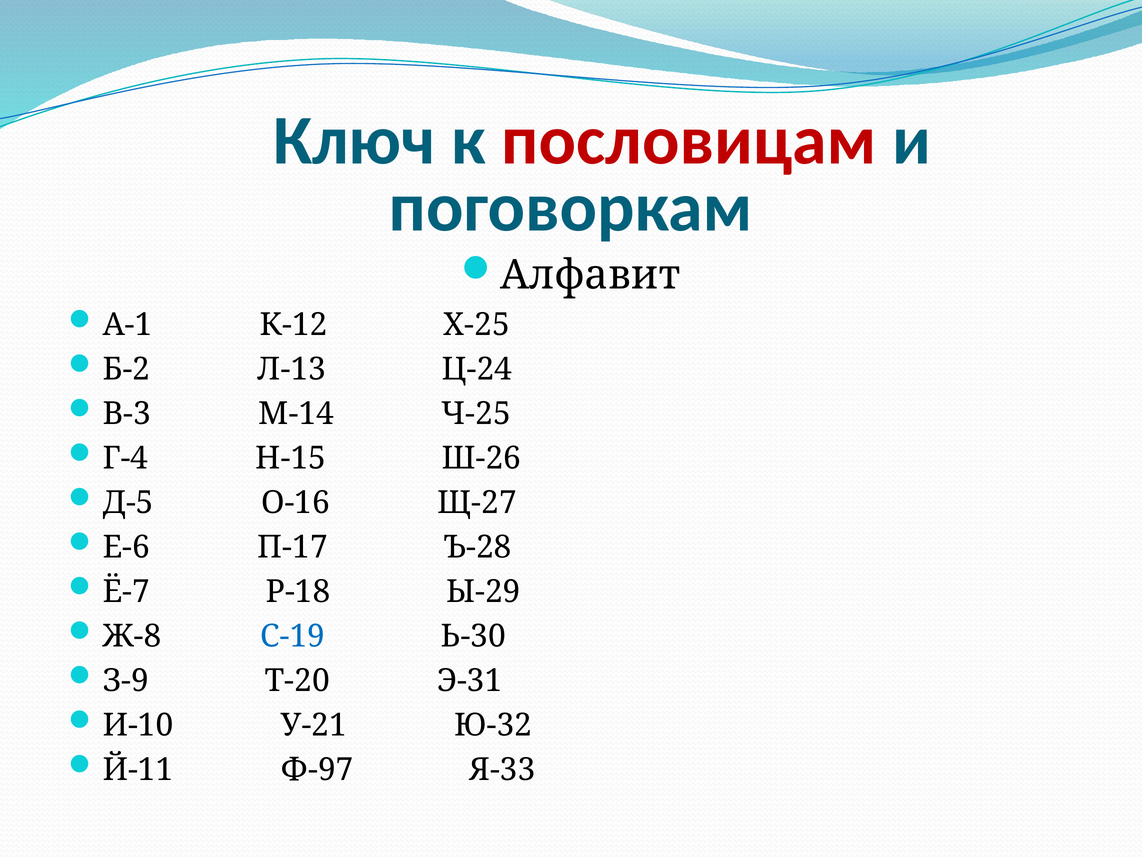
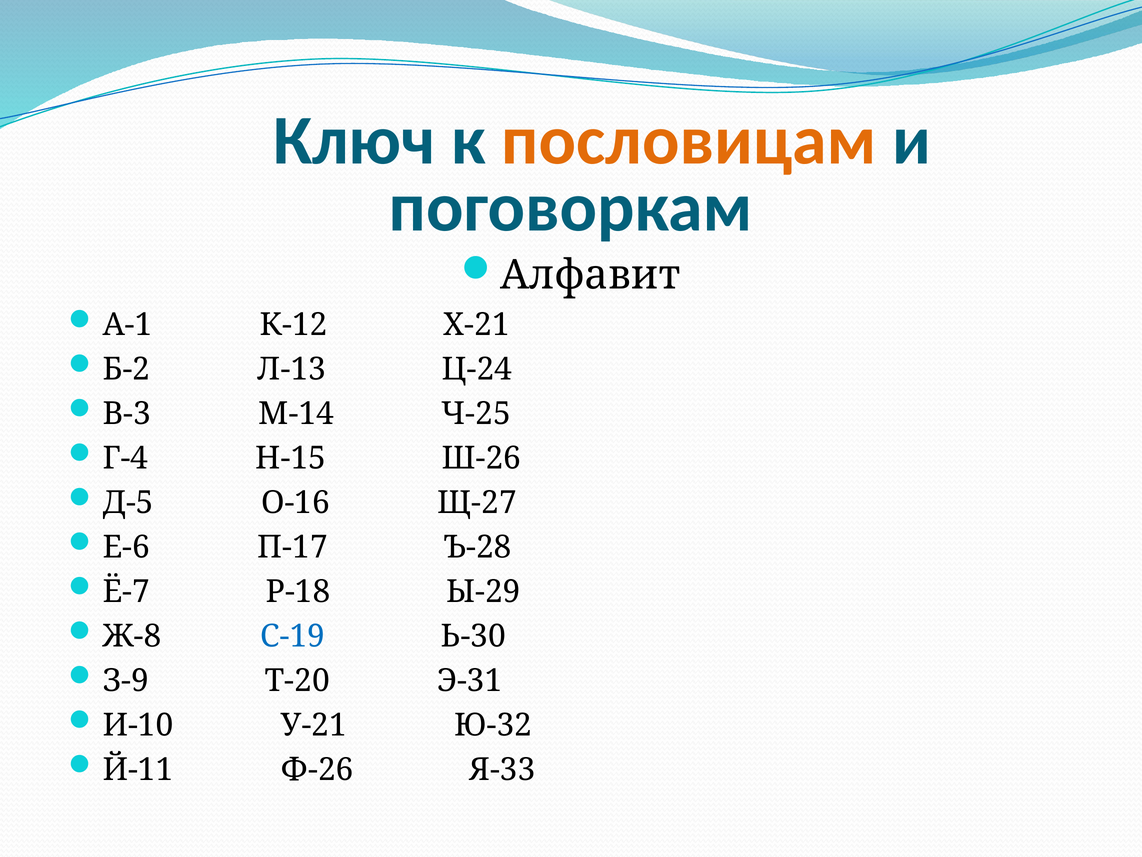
пословицам colour: red -> orange
Х-25: Х-25 -> Х-21
Ф-97: Ф-97 -> Ф-26
